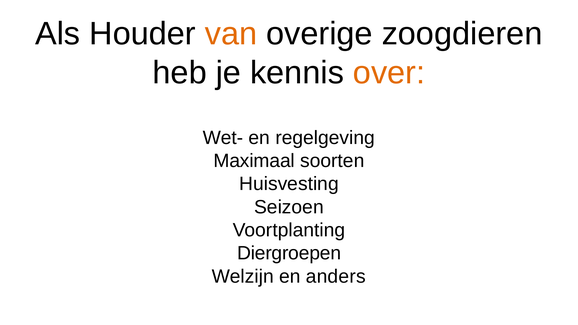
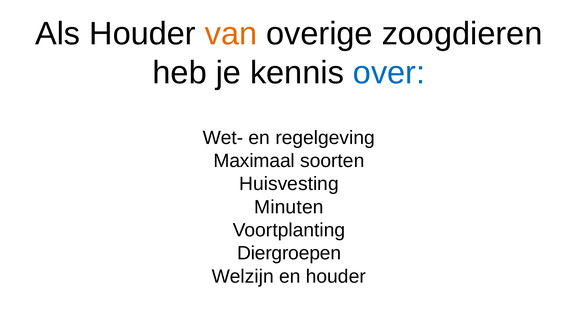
over colour: orange -> blue
Seizoen: Seizoen -> Minuten
en anders: anders -> houder
